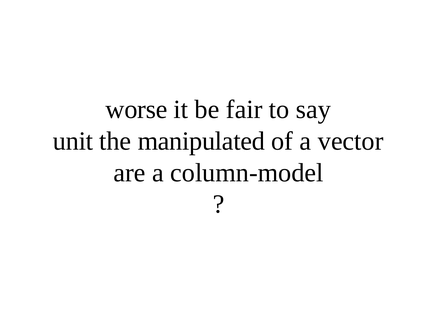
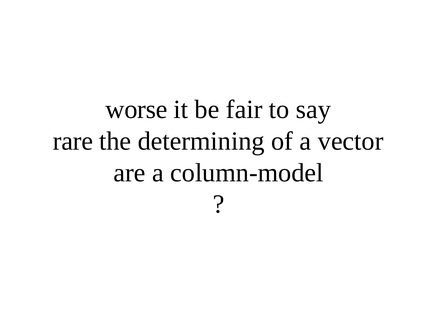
unit: unit -> rare
manipulated: manipulated -> determining
